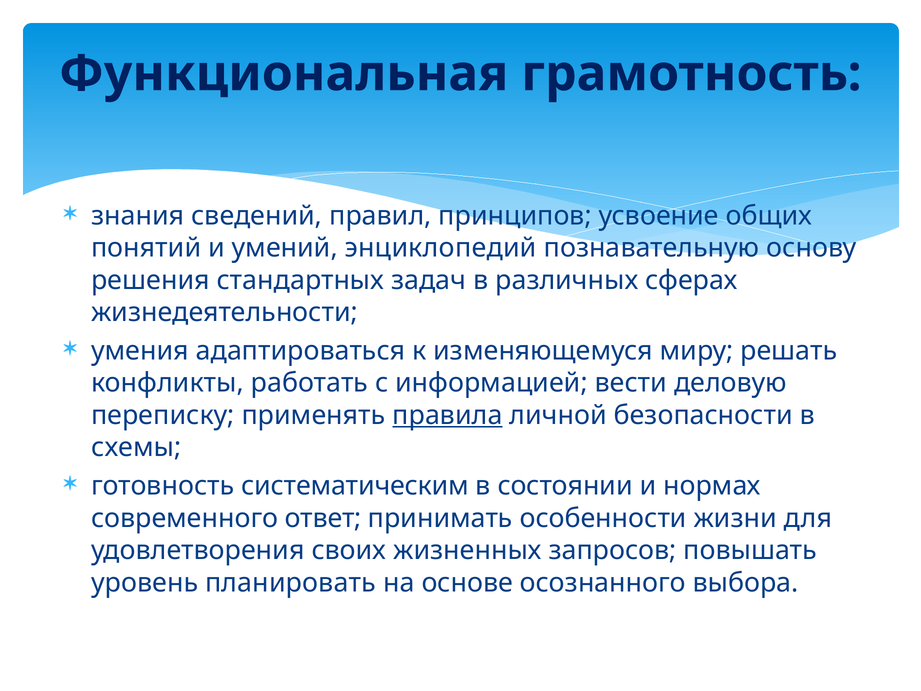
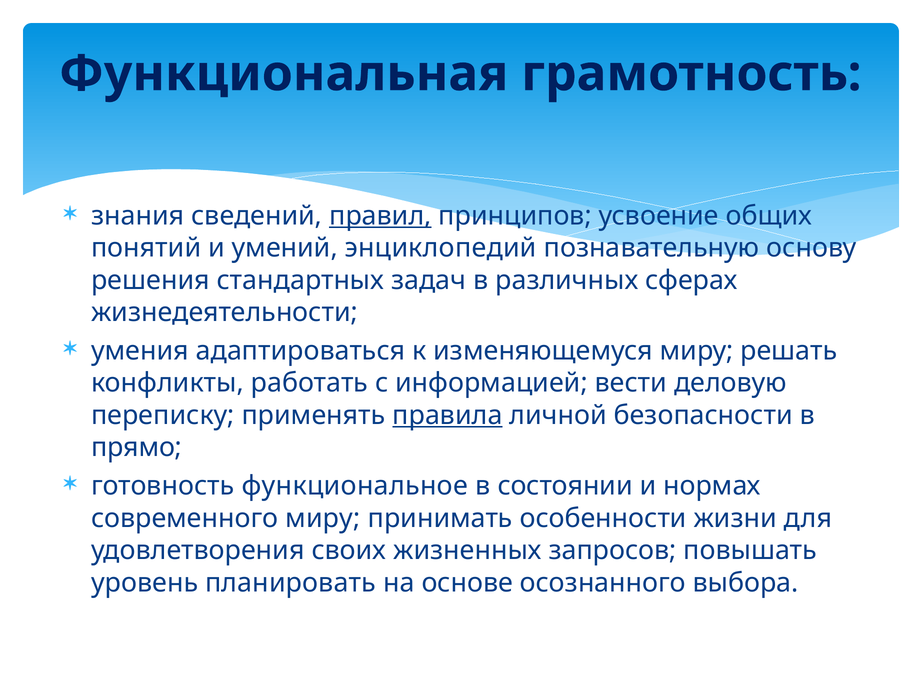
правил underline: none -> present
схемы: схемы -> прямо
систематическим: систематическим -> функциональное
современного ответ: ответ -> миру
